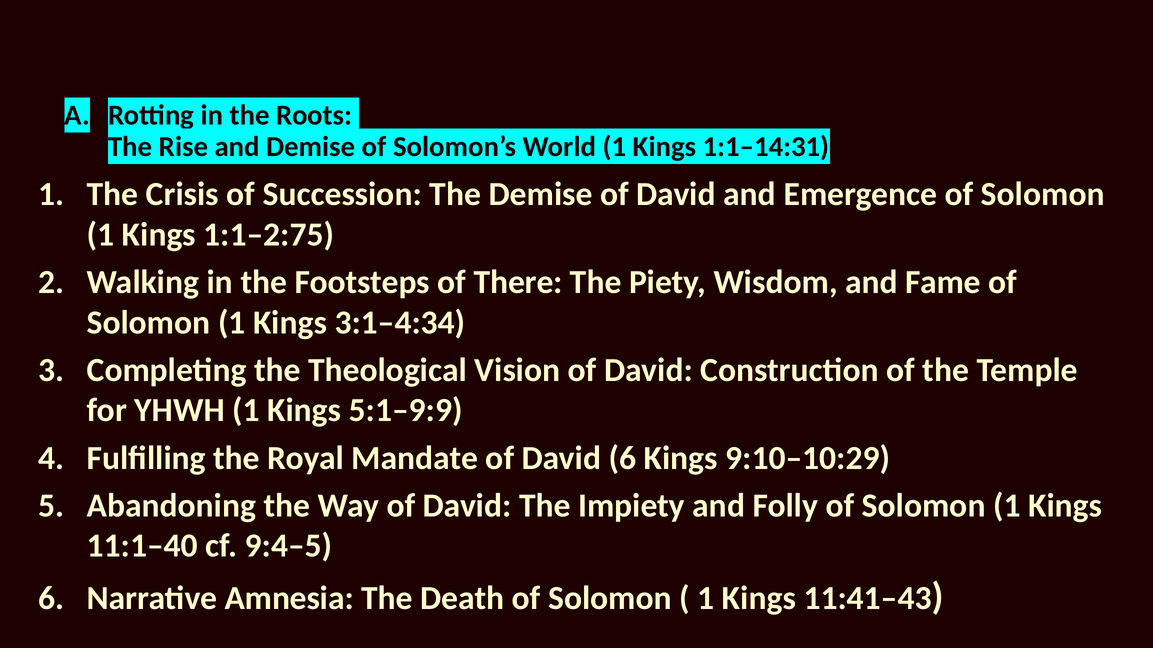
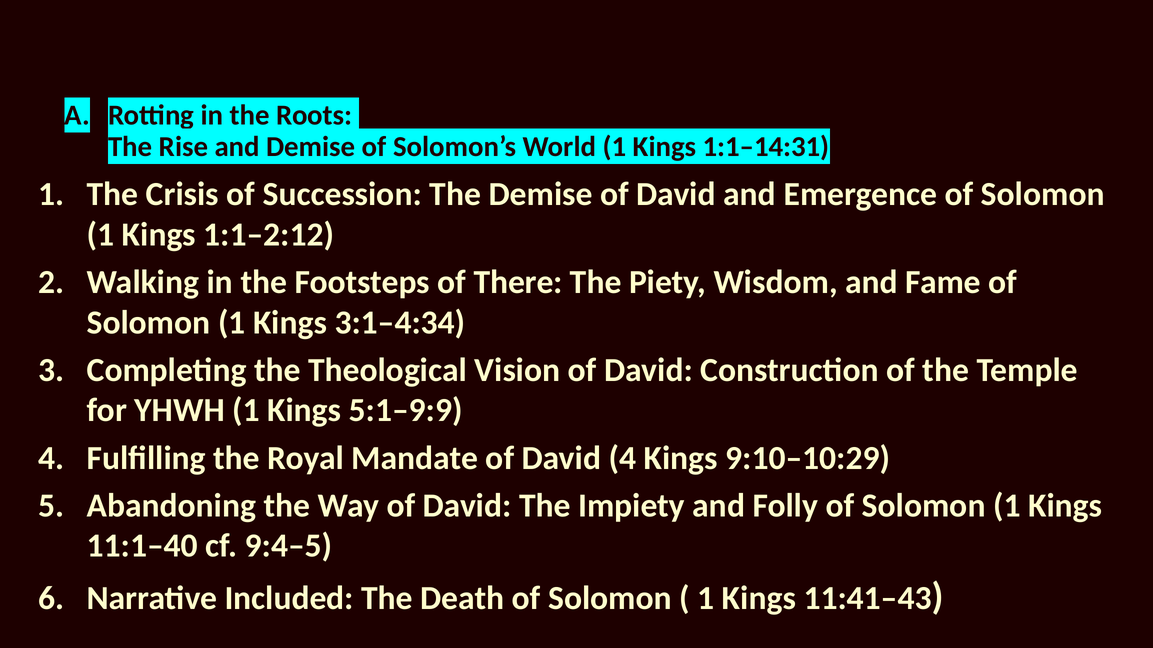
1:1–2:75: 1:1–2:75 -> 1:1–2:12
David 6: 6 -> 4
Amnesia: Amnesia -> Included
